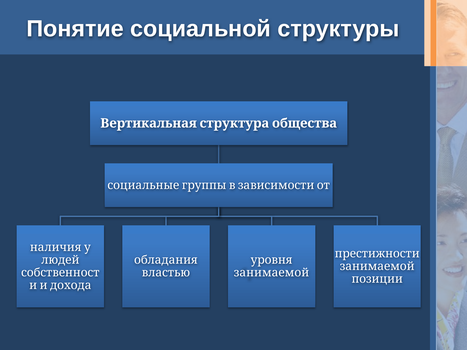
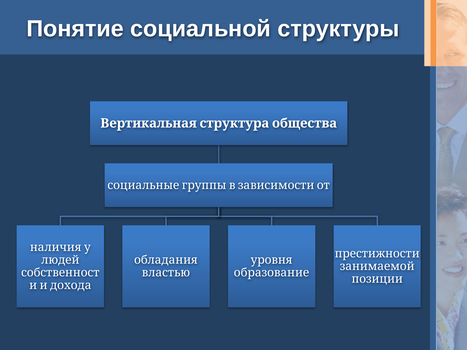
занимаемой at (271, 273): занимаемой -> образование
